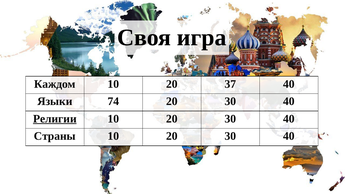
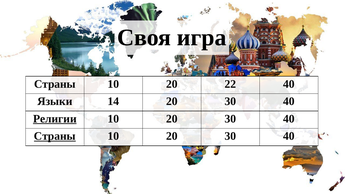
Каждом at (55, 84): Каждом -> Страны
37: 37 -> 22
74: 74 -> 14
Страны at (55, 136) underline: none -> present
